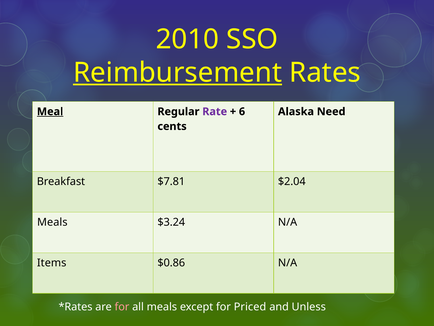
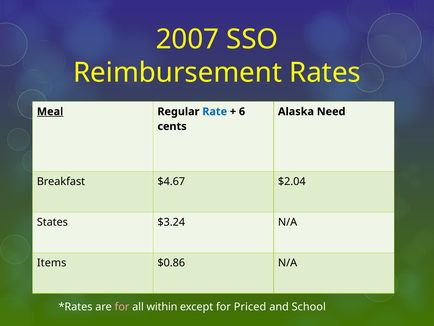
2010: 2010 -> 2007
Reimbursement underline: present -> none
Rate colour: purple -> blue
$7.81: $7.81 -> $4.67
Meals at (52, 222): Meals -> States
all meals: meals -> within
Unless: Unless -> School
